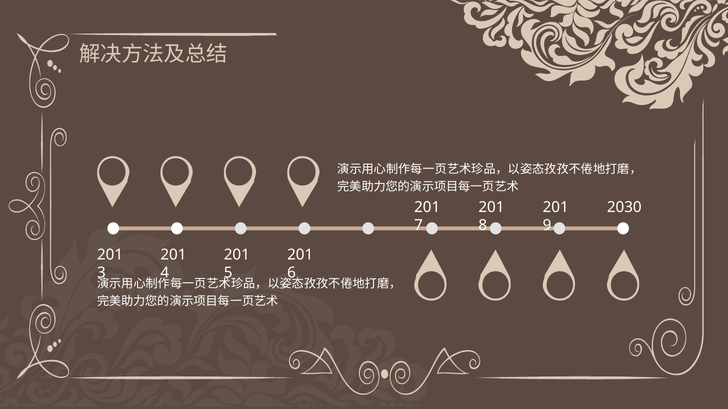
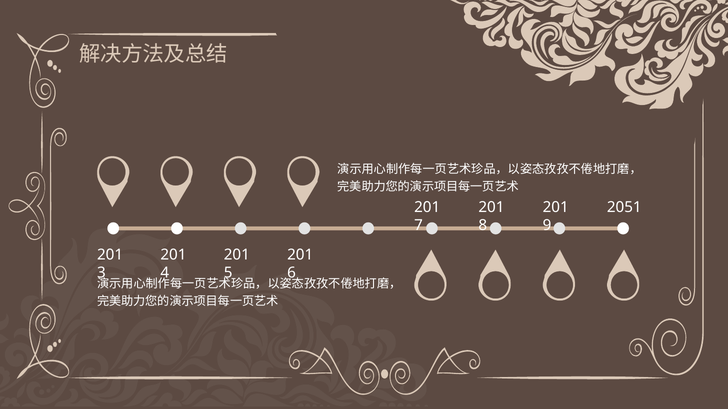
2030: 2030 -> 2051
